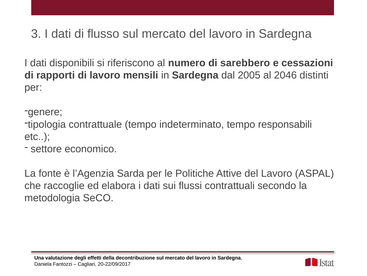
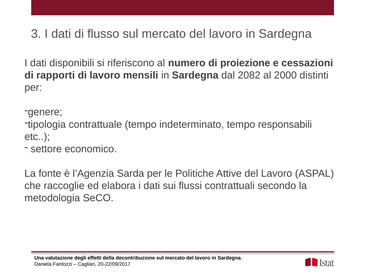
sarebbero: sarebbero -> proiezione
2005: 2005 -> 2082
2046: 2046 -> 2000
